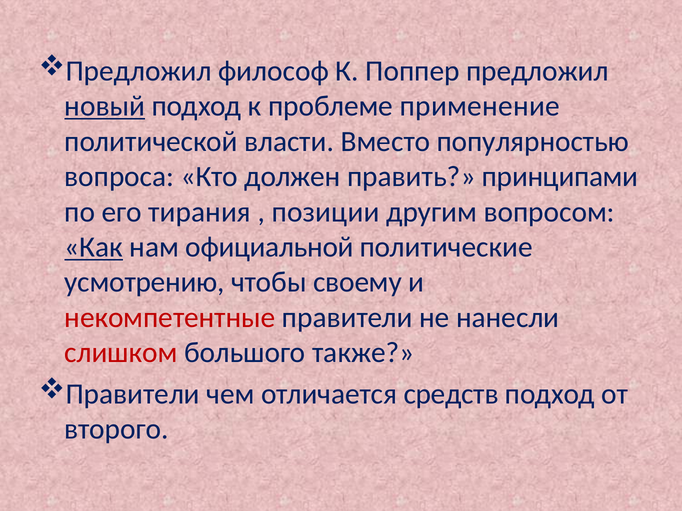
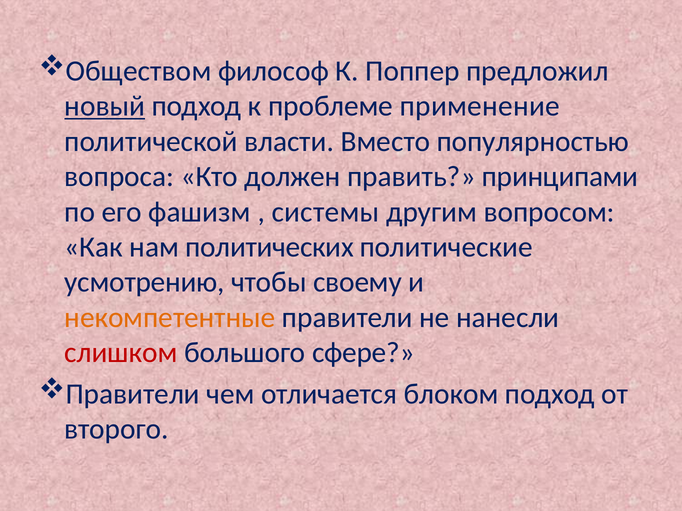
Предложил at (139, 71): Предложил -> Обществом
тирания: тирания -> фашизм
позиции: позиции -> системы
Как underline: present -> none
официальной: официальной -> политических
некомпетентные colour: red -> orange
также: также -> сфере
средств: средств -> блоком
